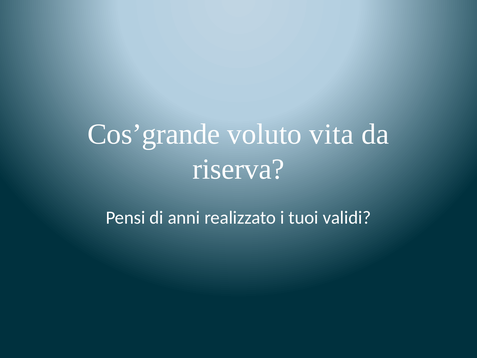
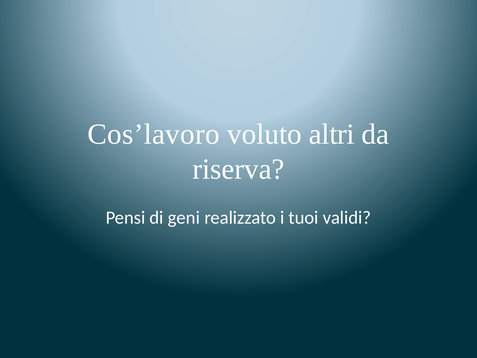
Cos’grande: Cos’grande -> Cos’lavoro
vita: vita -> altri
anni: anni -> geni
